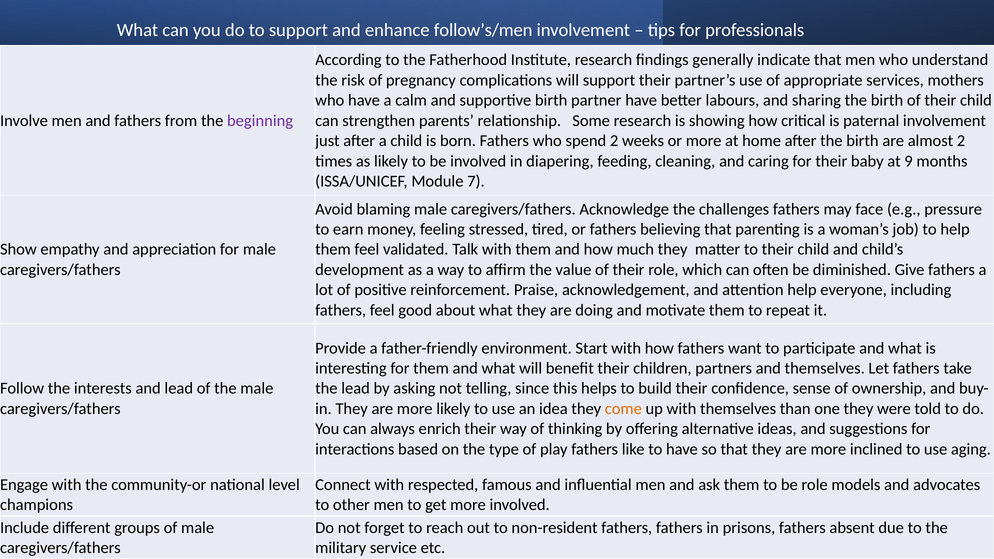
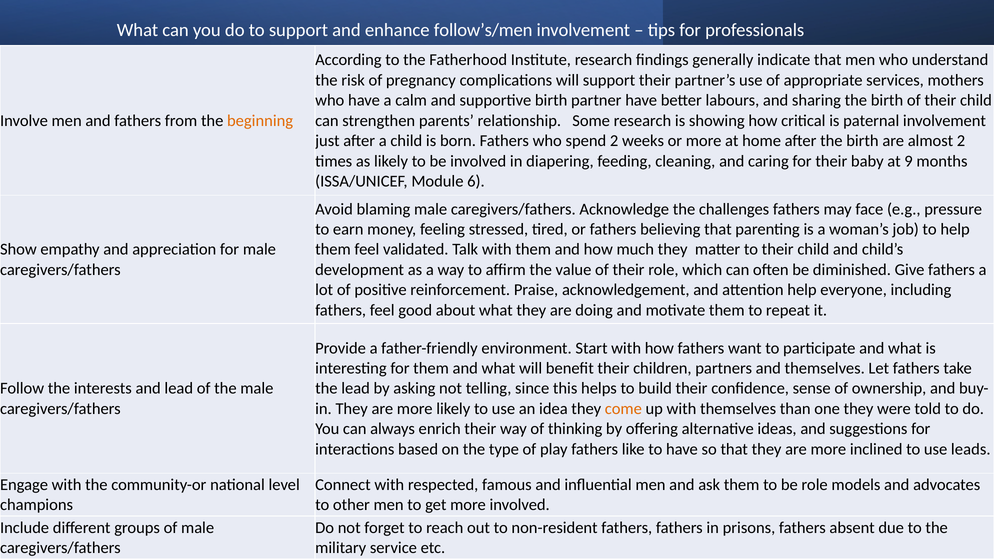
beginning colour: purple -> orange
7: 7 -> 6
aging: aging -> leads
